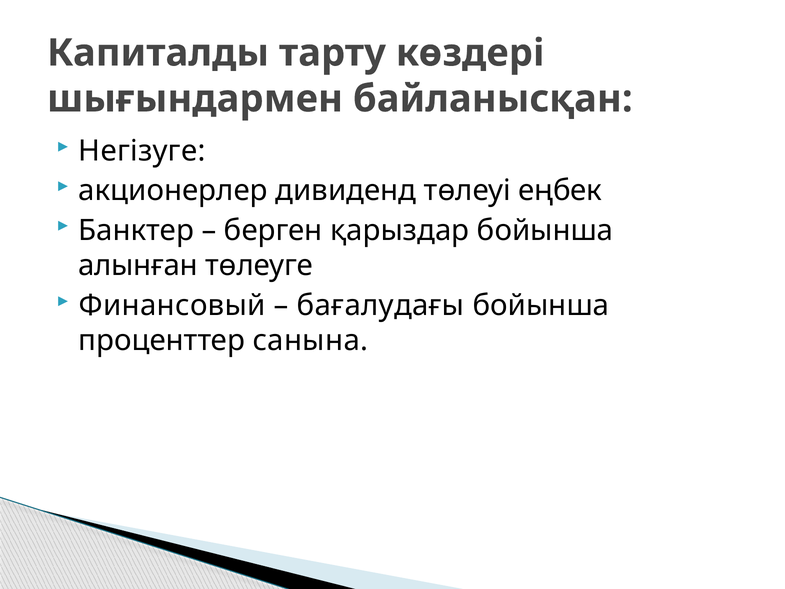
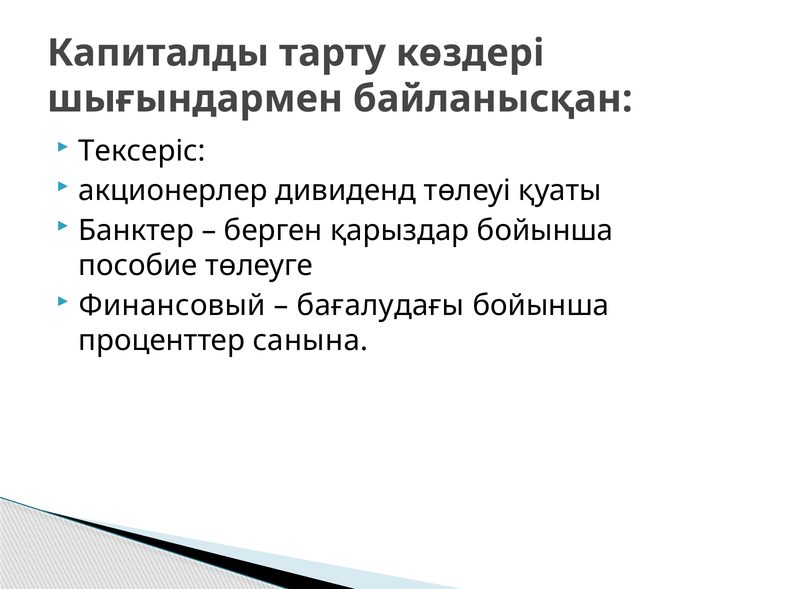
Негізуге: Негізуге -> Тексеріс
еңбек: еңбек -> қуаты
алынған: алынған -> пособие
